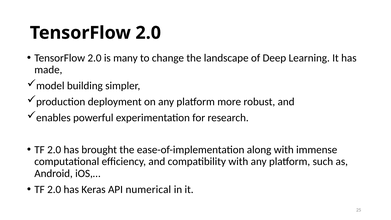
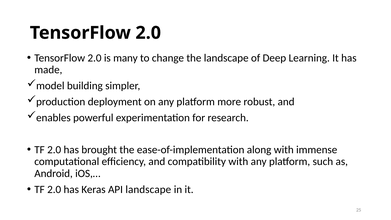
API numerical: numerical -> landscape
